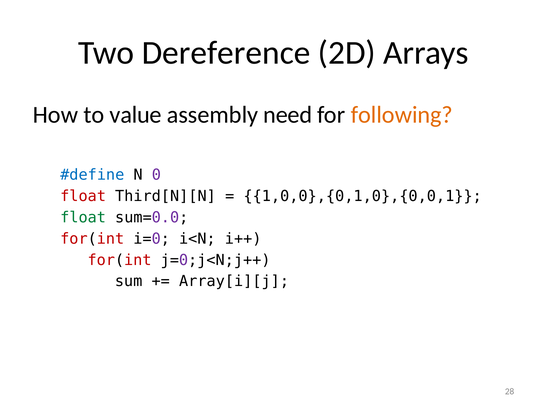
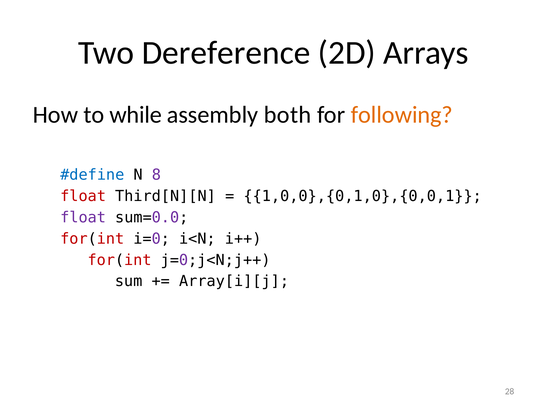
value: value -> while
need: need -> both
0: 0 -> 8
float at (83, 218) colour: green -> purple
